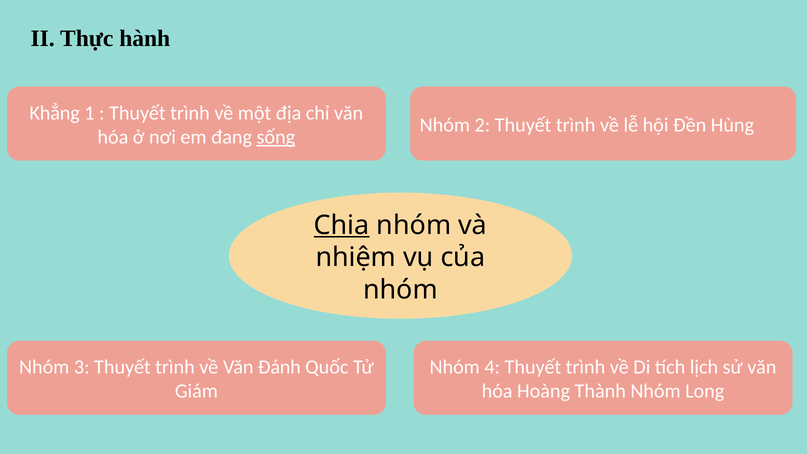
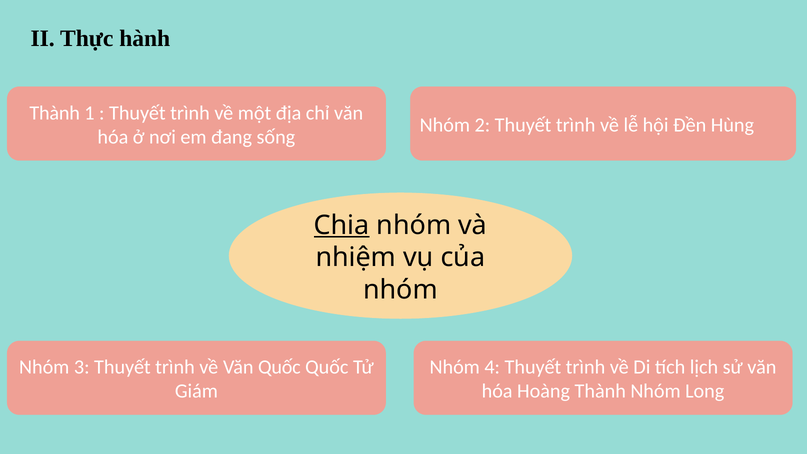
Khẳng at (55, 113): Khẳng -> Thành
sống underline: present -> none
Văn Đánh: Đánh -> Quốc
